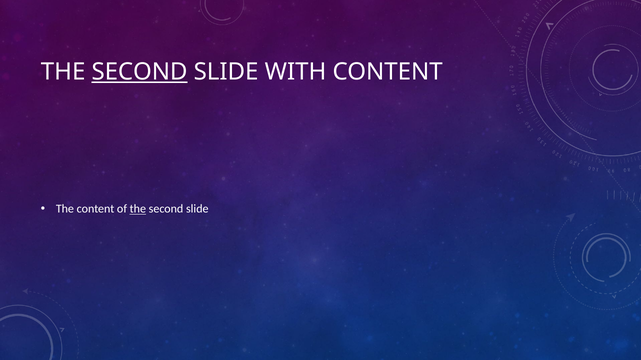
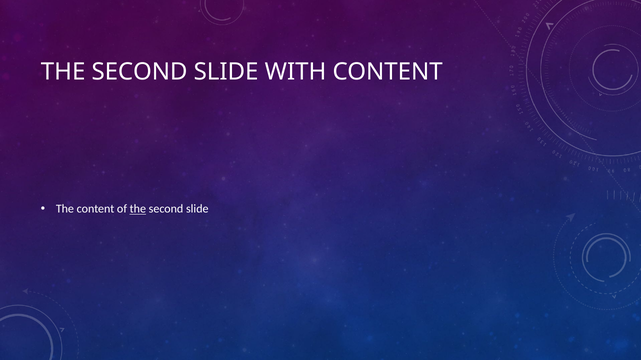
SECOND at (140, 72) underline: present -> none
